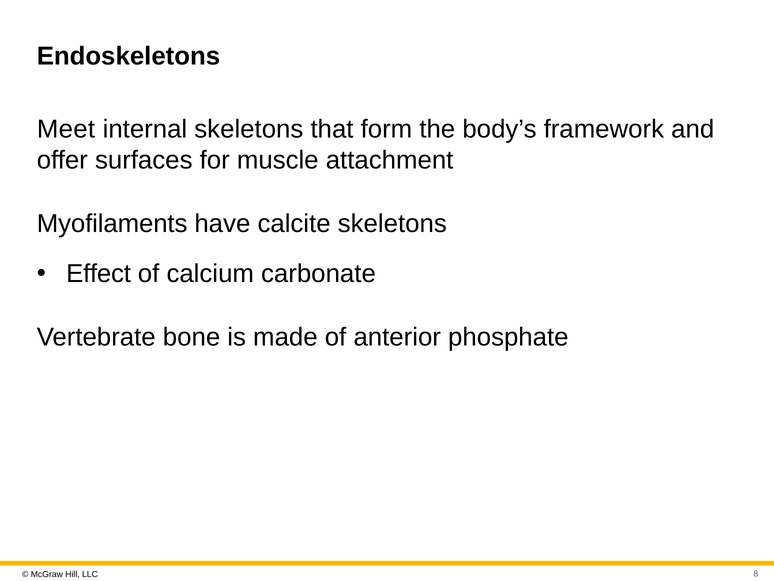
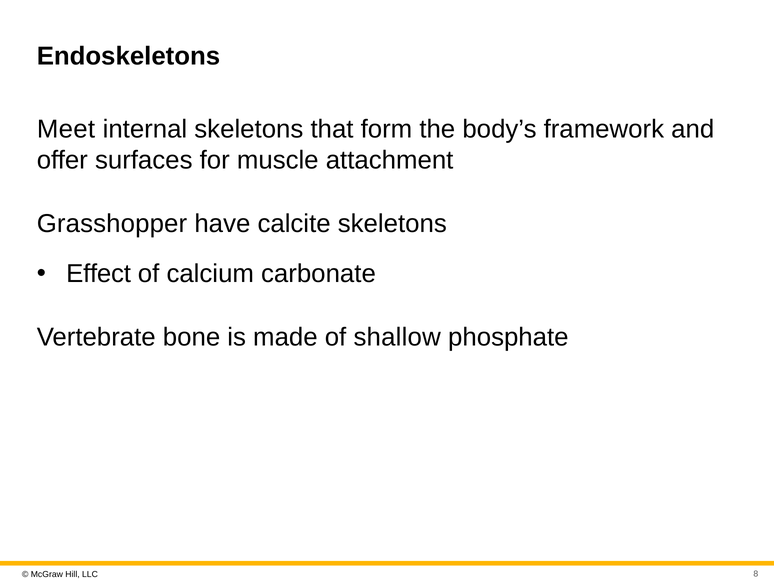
Myofilaments: Myofilaments -> Grasshopper
anterior: anterior -> shallow
